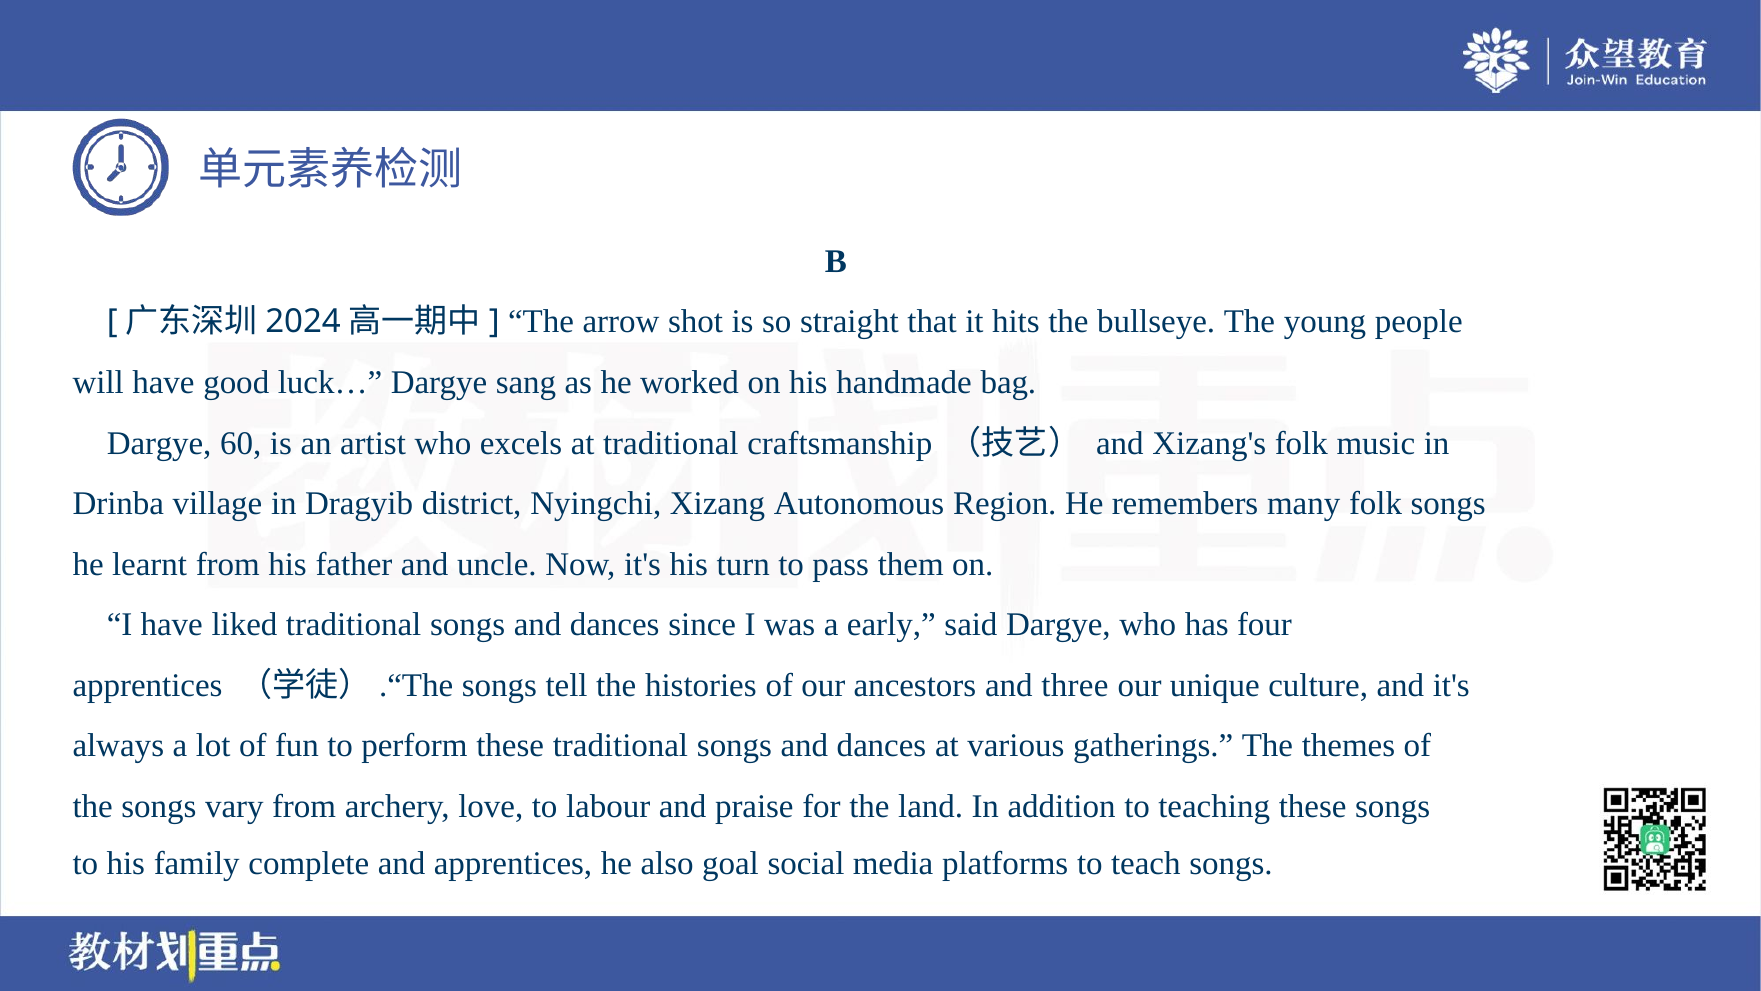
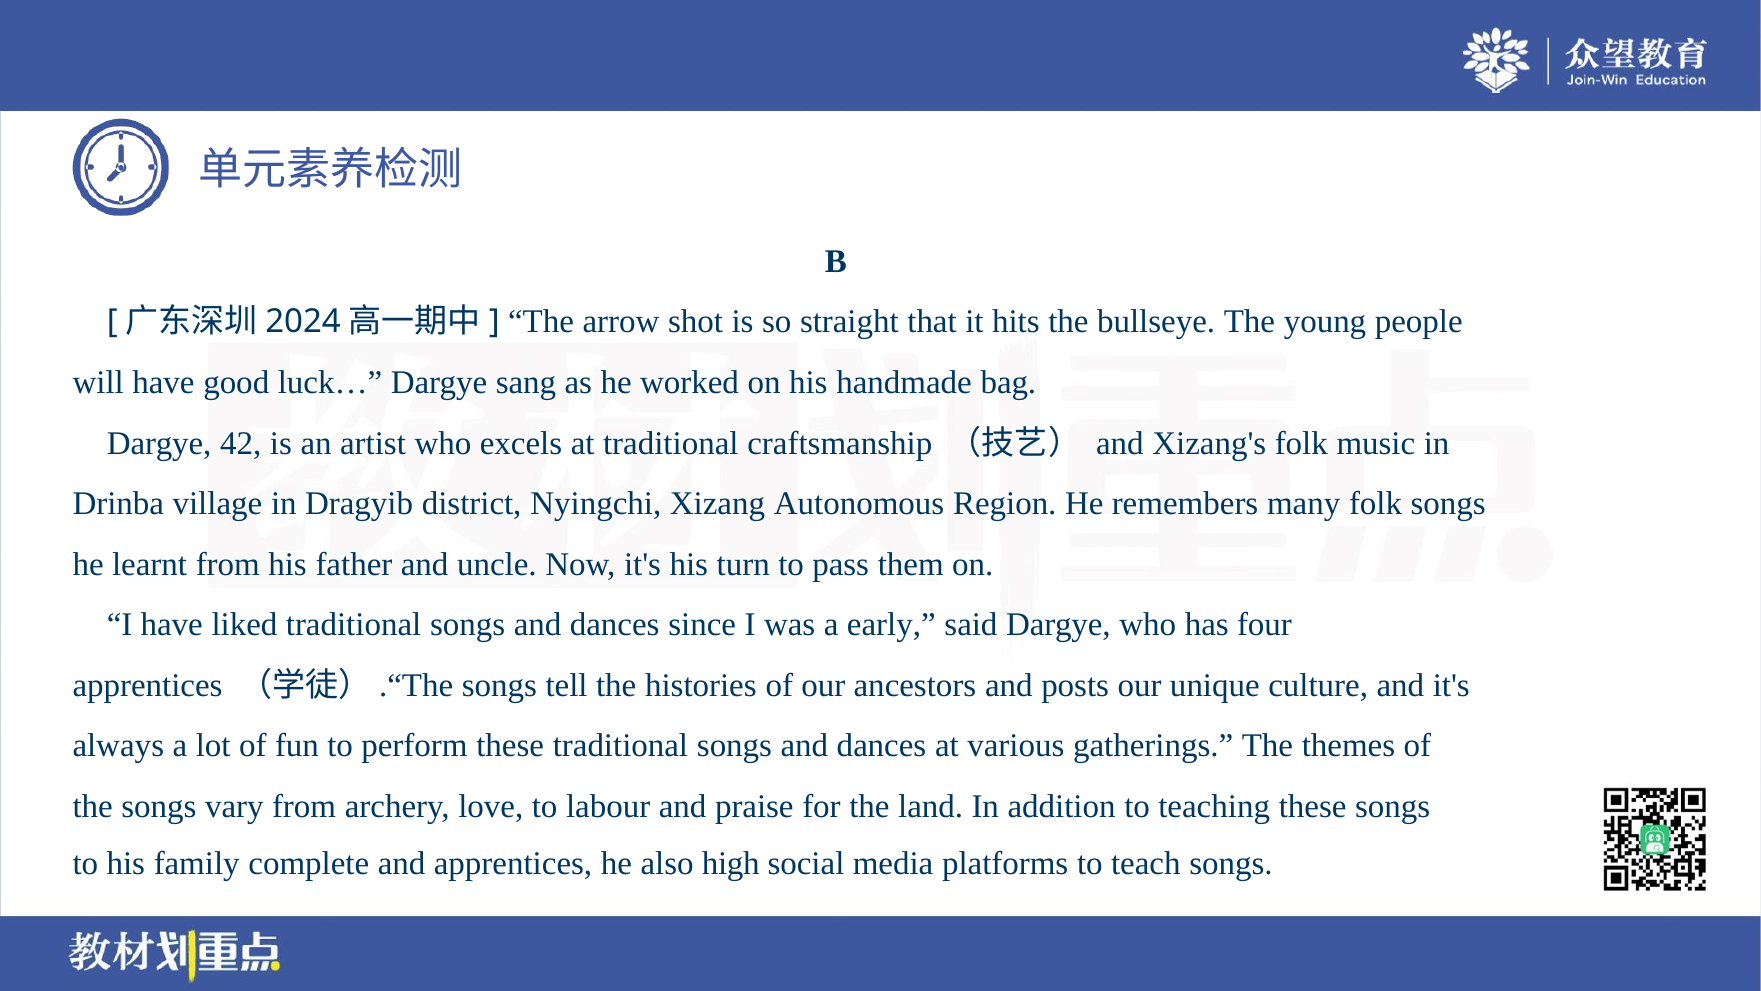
60: 60 -> 42
three: three -> posts
goal: goal -> high
